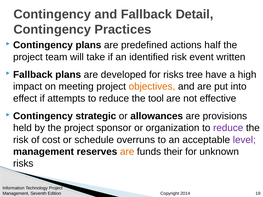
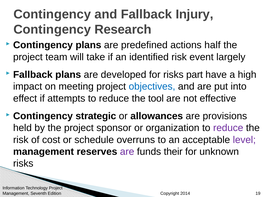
Detail: Detail -> Injury
Practices: Practices -> Research
written: written -> largely
tree: tree -> part
objectives colour: orange -> blue
are at (127, 152) colour: orange -> purple
